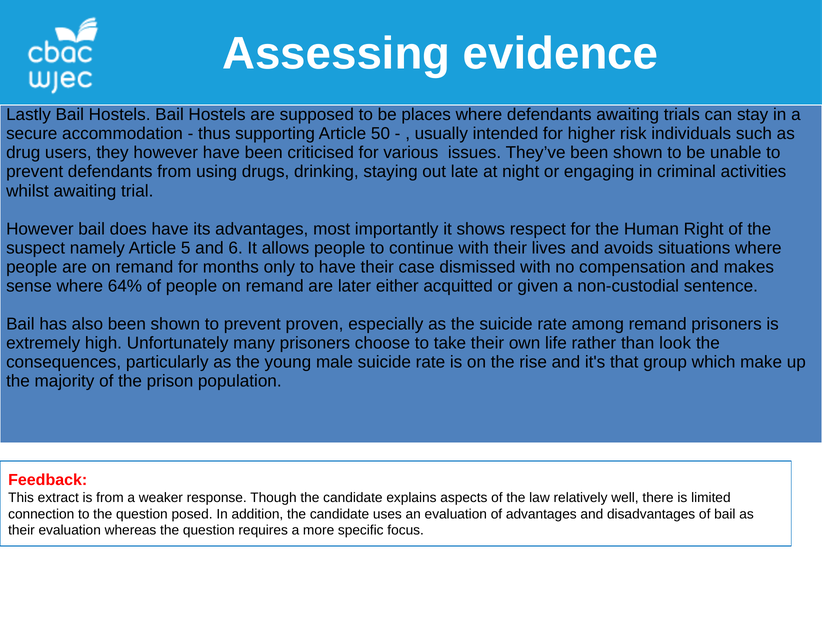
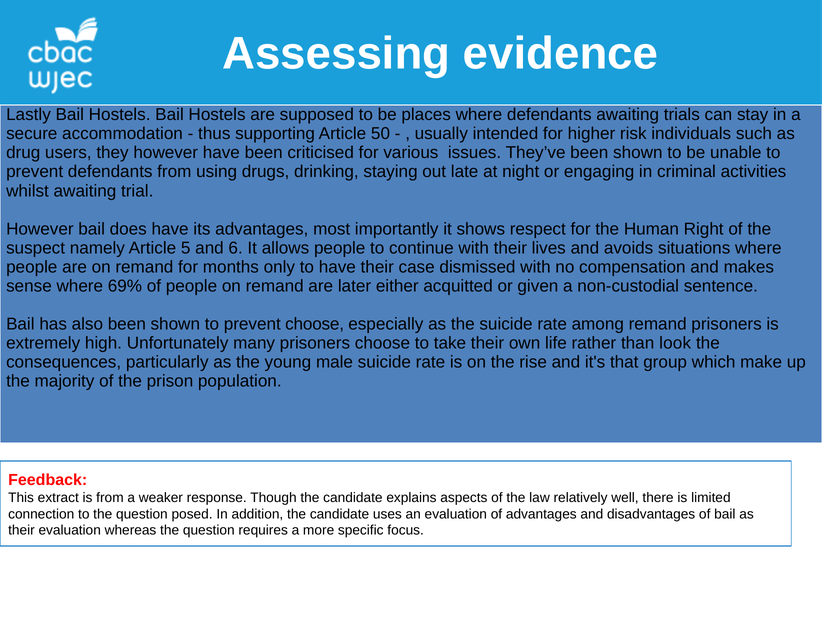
64%: 64% -> 69%
prevent proven: proven -> choose
